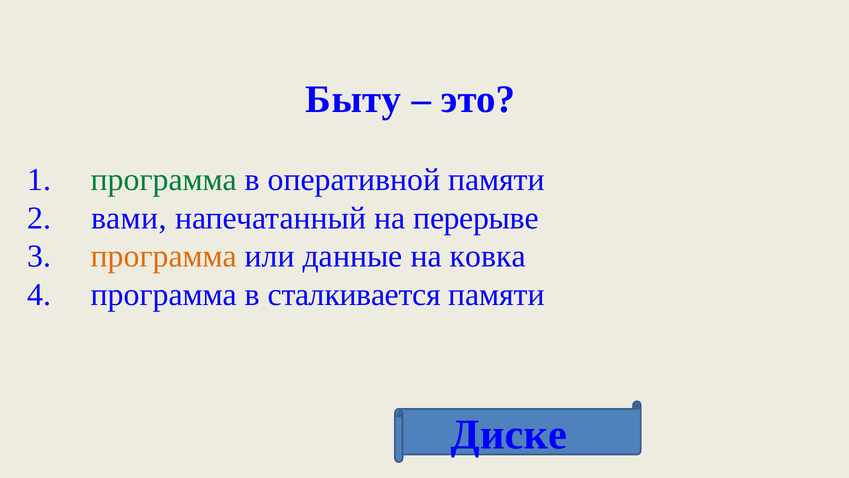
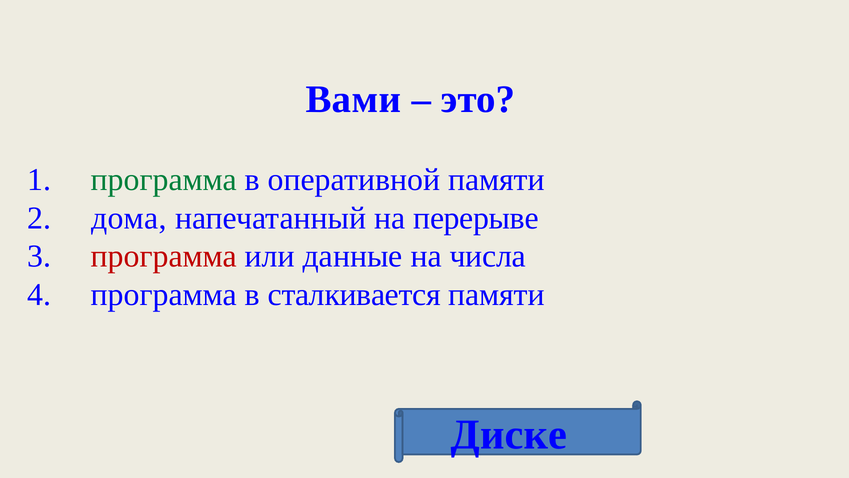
Быту: Быту -> Вами
вами: вами -> дома
программа at (164, 256) colour: orange -> red
ковка: ковка -> числа
